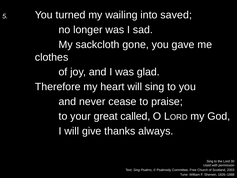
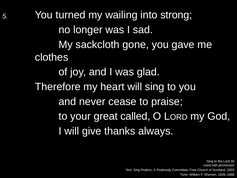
saved: saved -> strong
